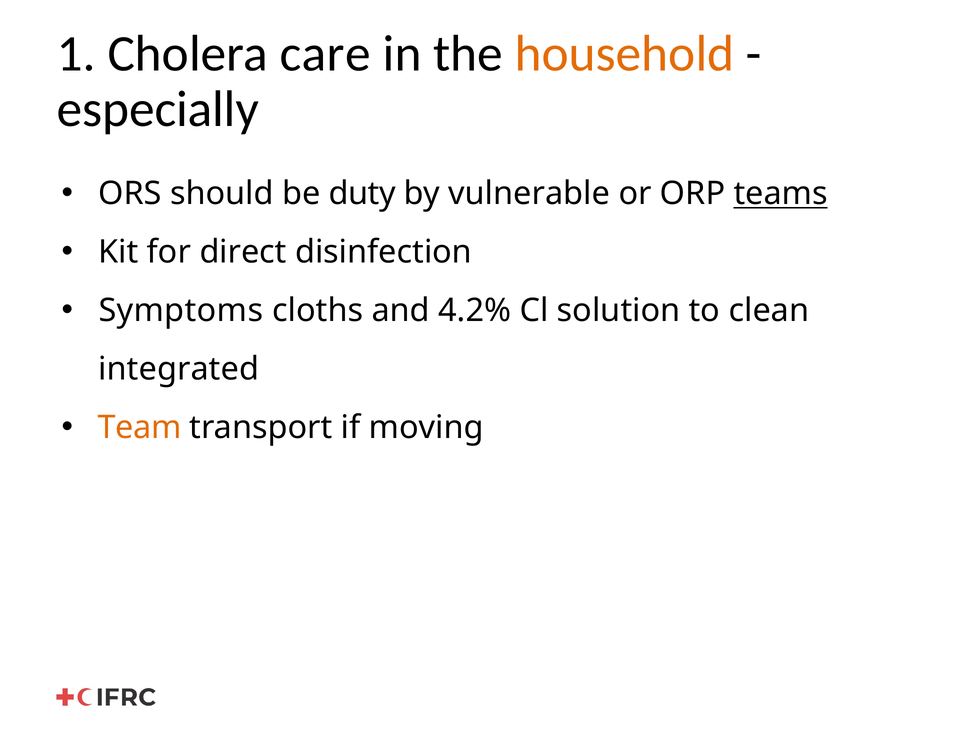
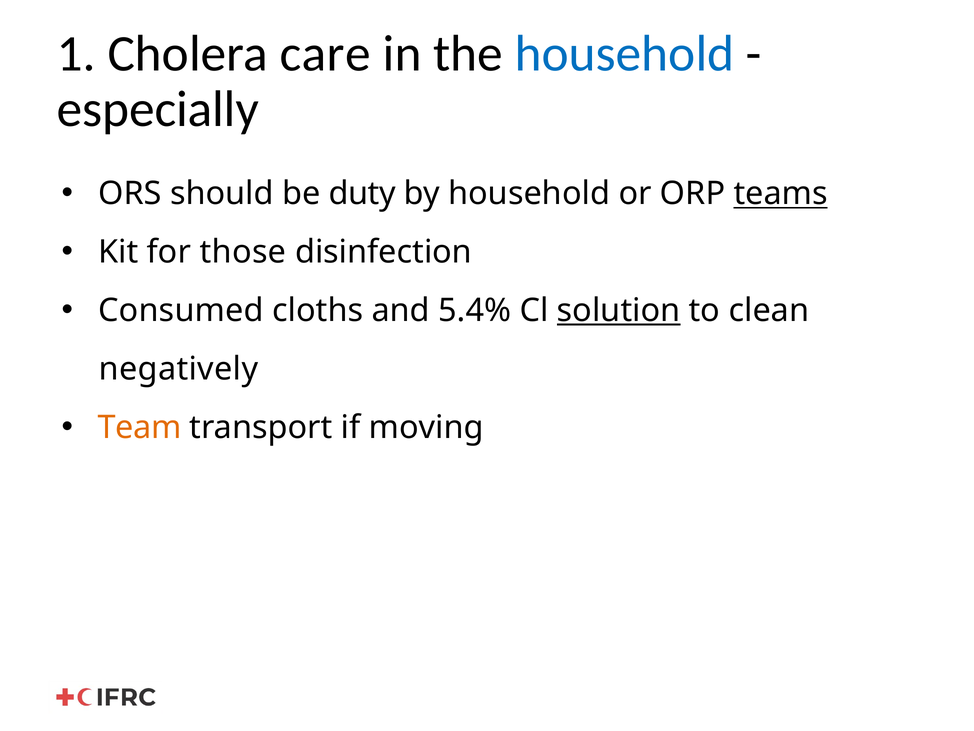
household at (624, 54) colour: orange -> blue
by vulnerable: vulnerable -> household
direct: direct -> those
Symptoms: Symptoms -> Consumed
4.2%: 4.2% -> 5.4%
solution underline: none -> present
integrated: integrated -> negatively
